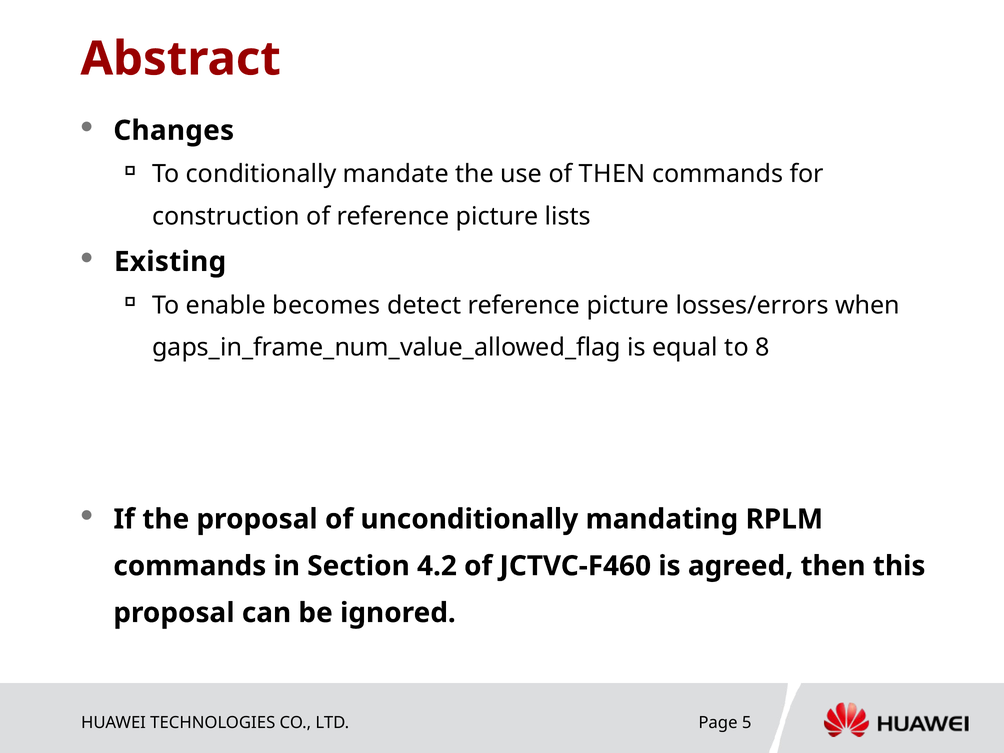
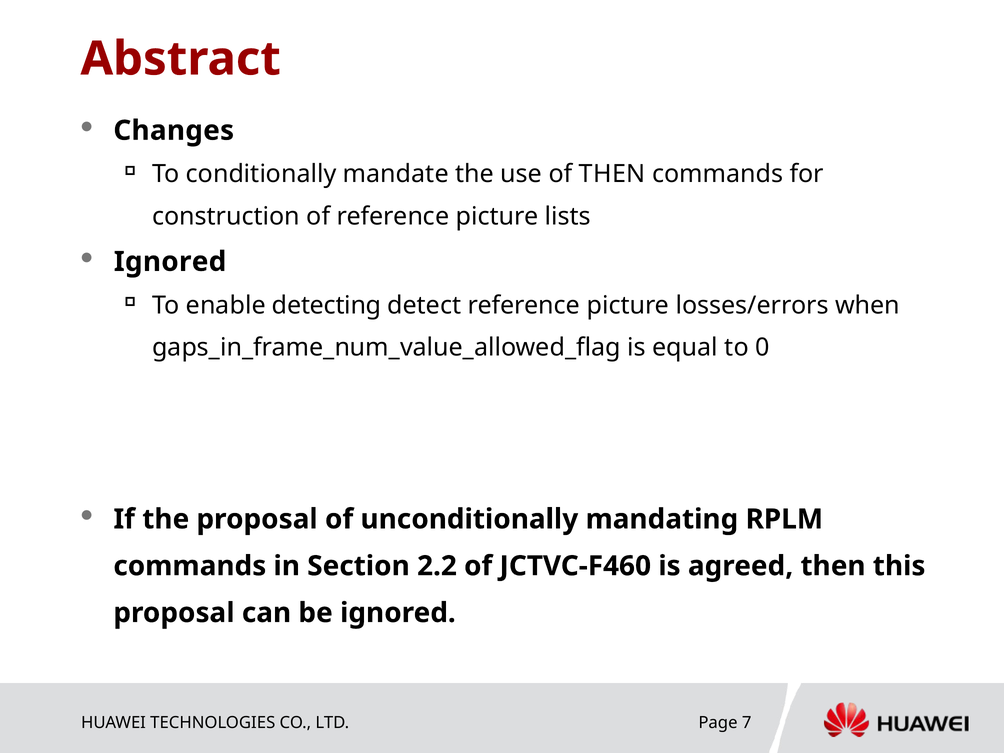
Existing at (170, 262): Existing -> Ignored
becomes: becomes -> detecting
8: 8 -> 0
4.2: 4.2 -> 2.2
5: 5 -> 7
